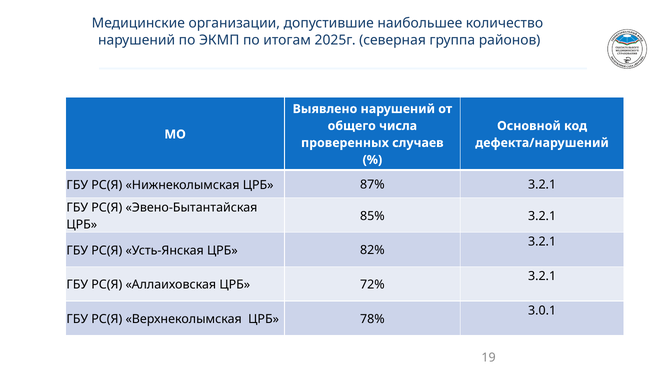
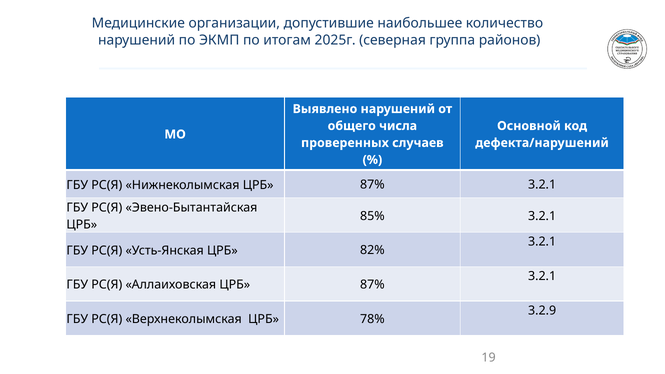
Аллаиховская ЦРБ 72%: 72% -> 87%
3.0.1: 3.0.1 -> 3.2.9
